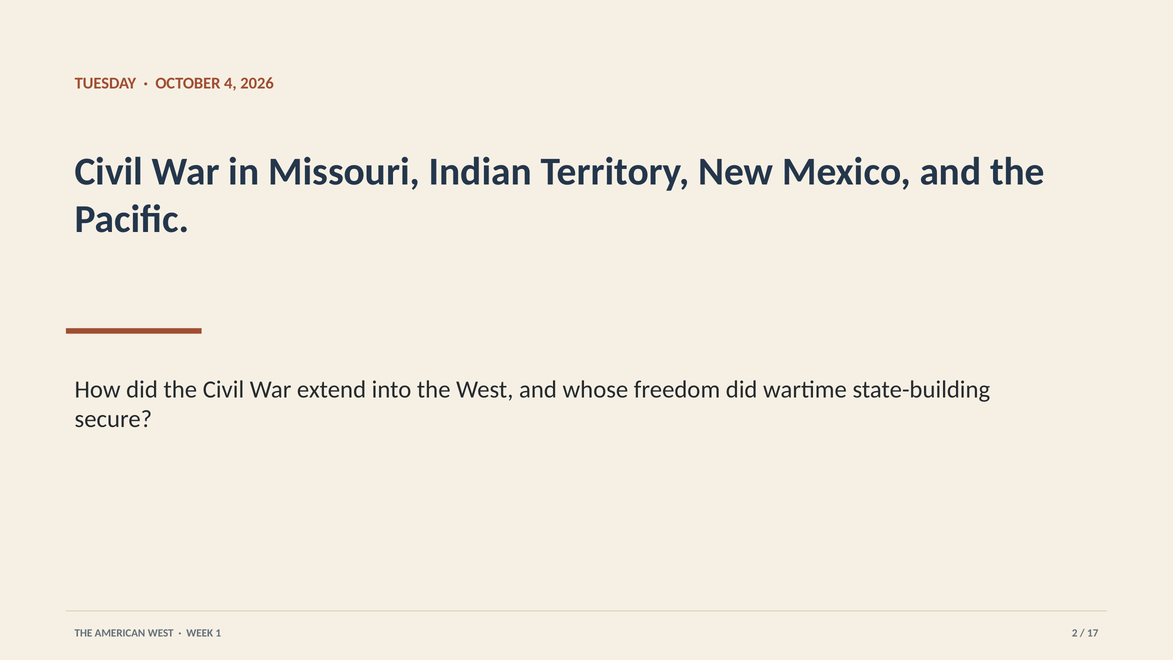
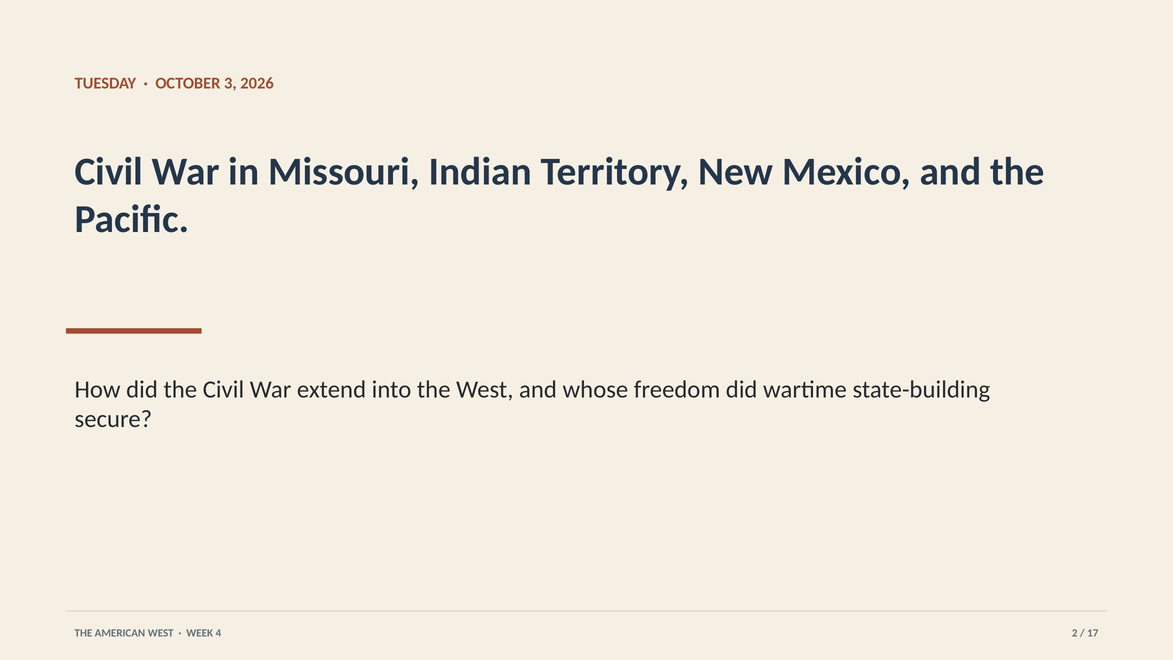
4: 4 -> 3
1: 1 -> 4
